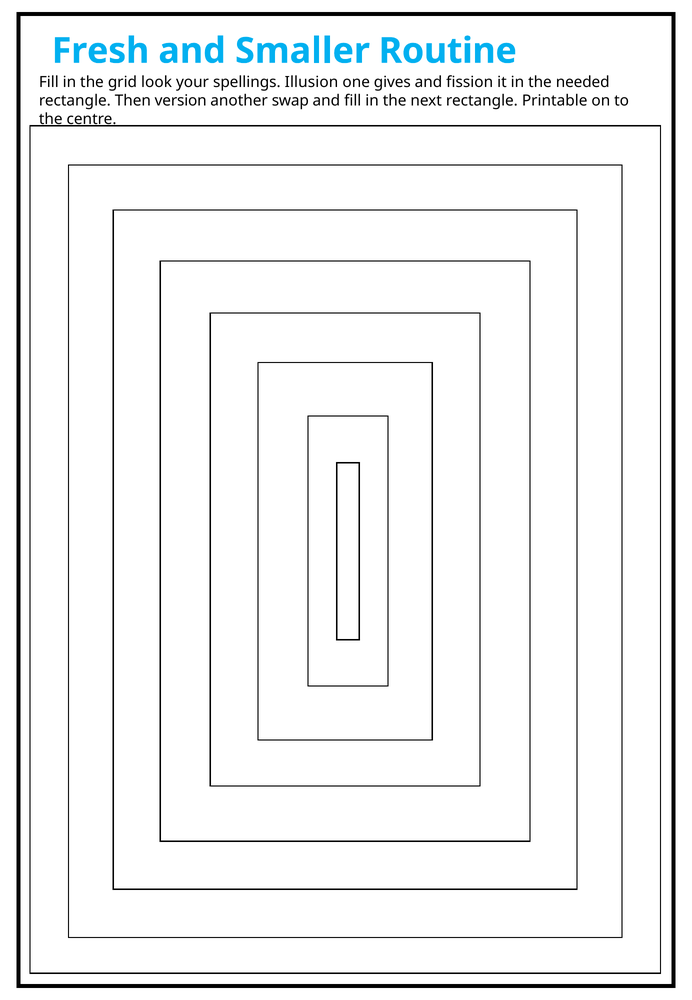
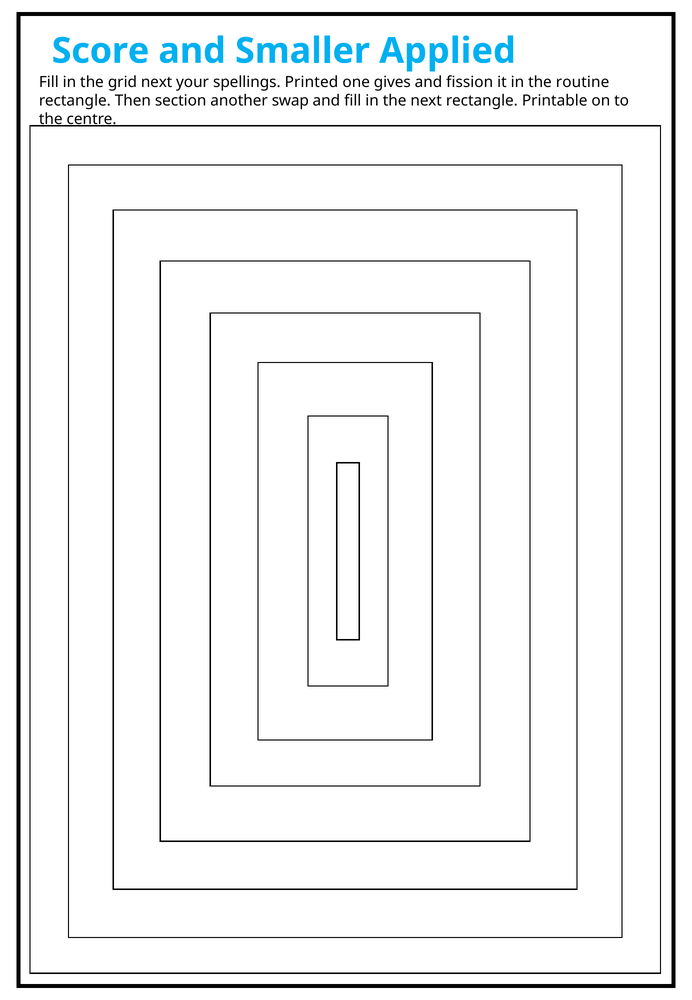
Fresh: Fresh -> Score
Routine: Routine -> Applied
grid look: look -> next
Illusion: Illusion -> Printed
needed: needed -> routine
version: version -> section
